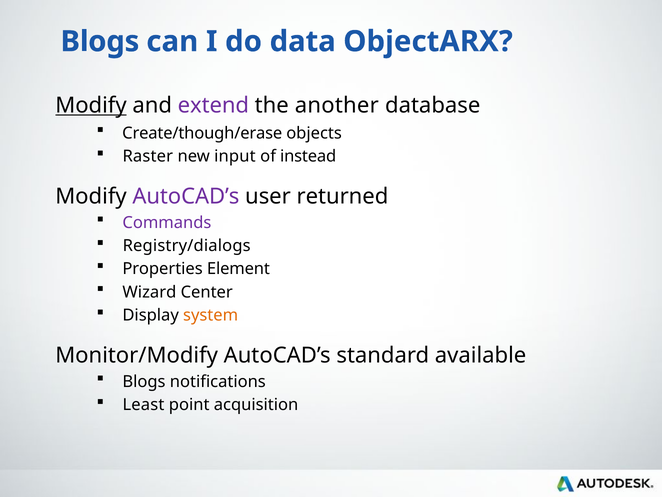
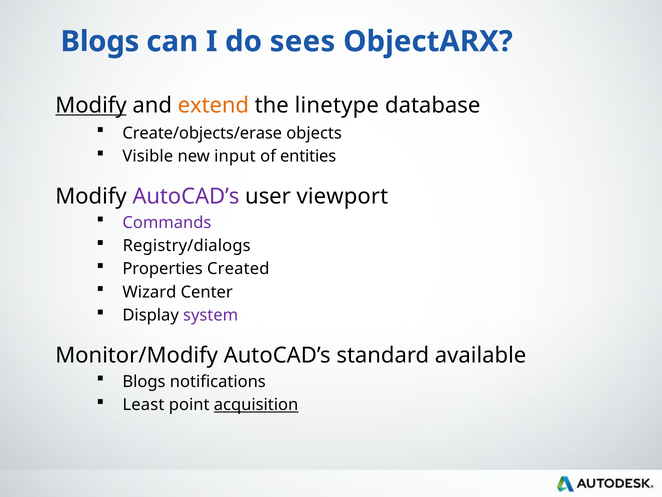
data: data -> sees
extend colour: purple -> orange
another: another -> linetype
Create/though/erase: Create/though/erase -> Create/objects/erase
Raster: Raster -> Visible
instead: instead -> entities
returned: returned -> viewport
Element: Element -> Created
system colour: orange -> purple
acquisition underline: none -> present
